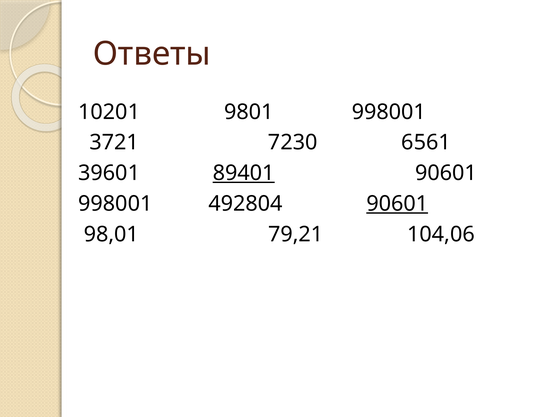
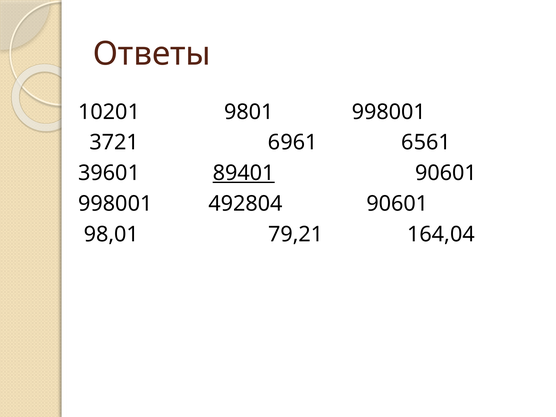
7230: 7230 -> 6961
90601 at (397, 204) underline: present -> none
104,06: 104,06 -> 164,04
